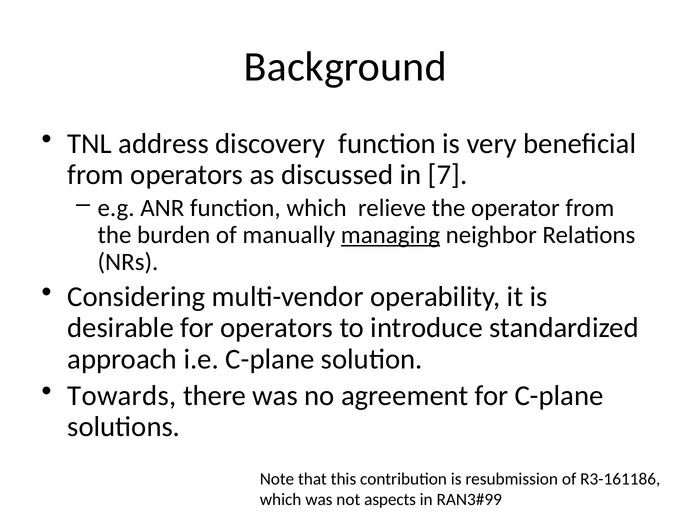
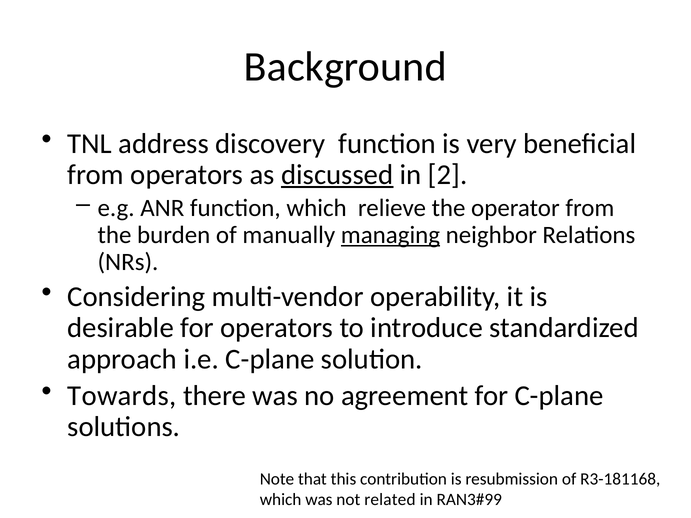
discussed underline: none -> present
7: 7 -> 2
R3-161186: R3-161186 -> R3-181168
aspects: aspects -> related
